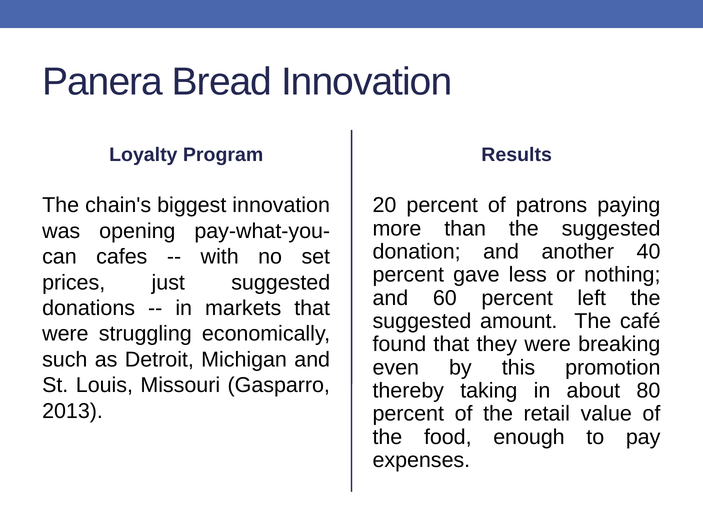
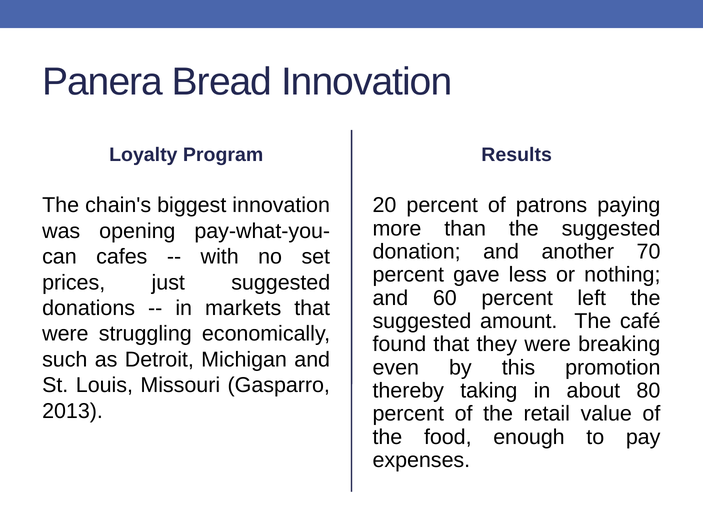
40: 40 -> 70
